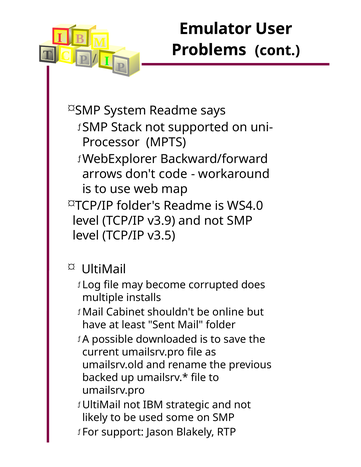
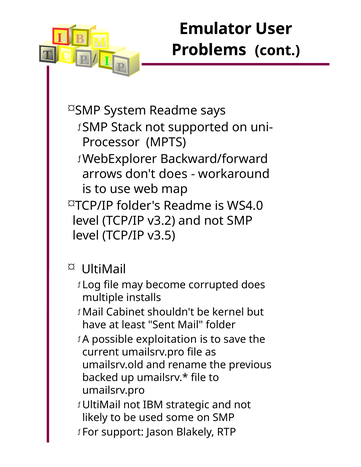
don't code: code -> does
v3.9: v3.9 -> v3.2
online: online -> kernel
downloaded: downloaded -> exploitation
